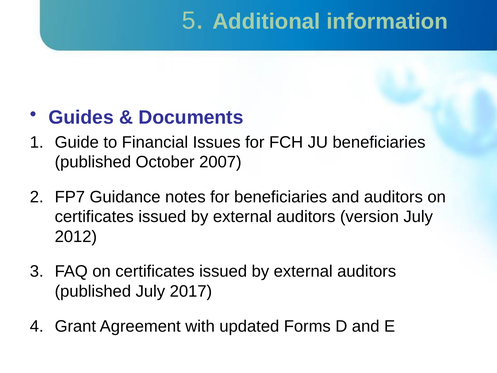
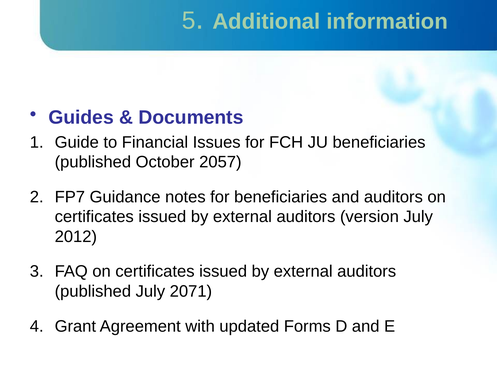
2007: 2007 -> 2057
2017: 2017 -> 2071
